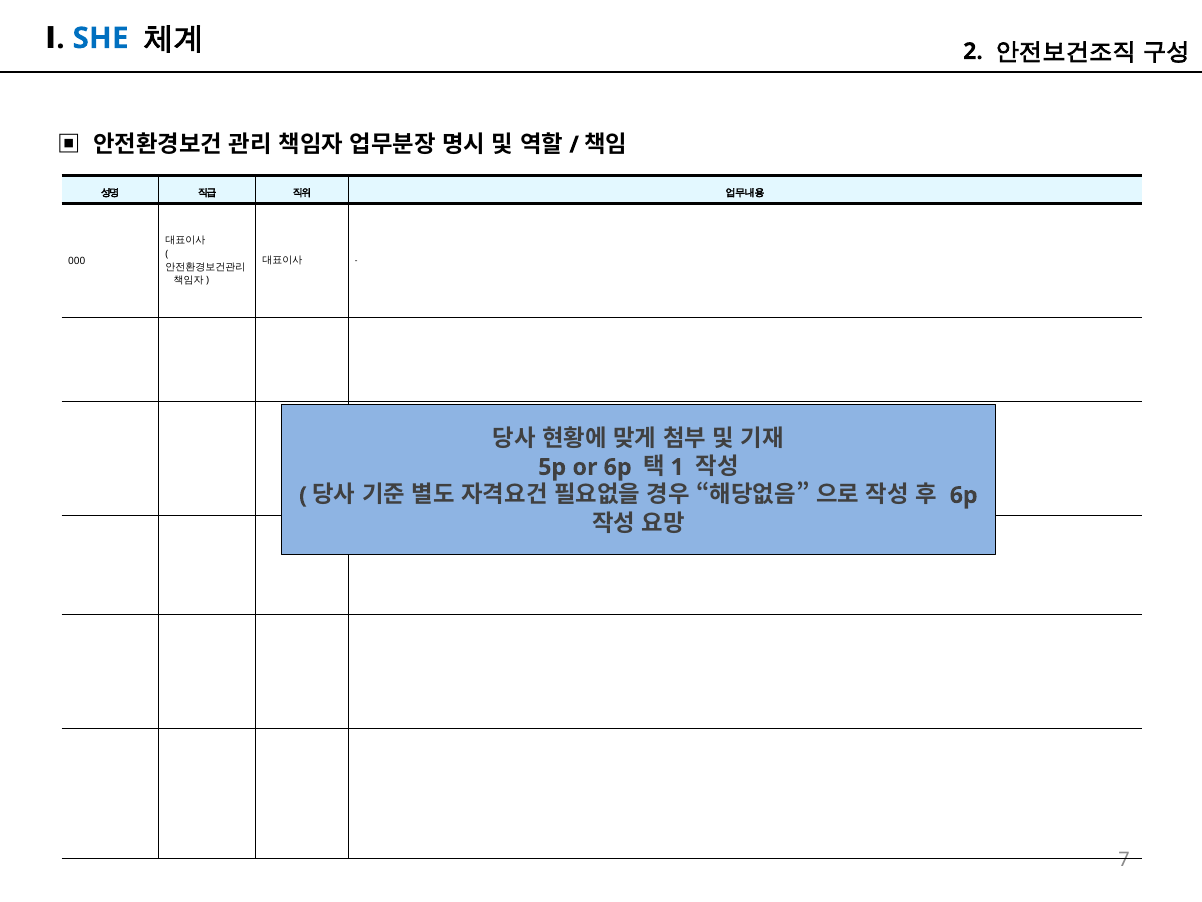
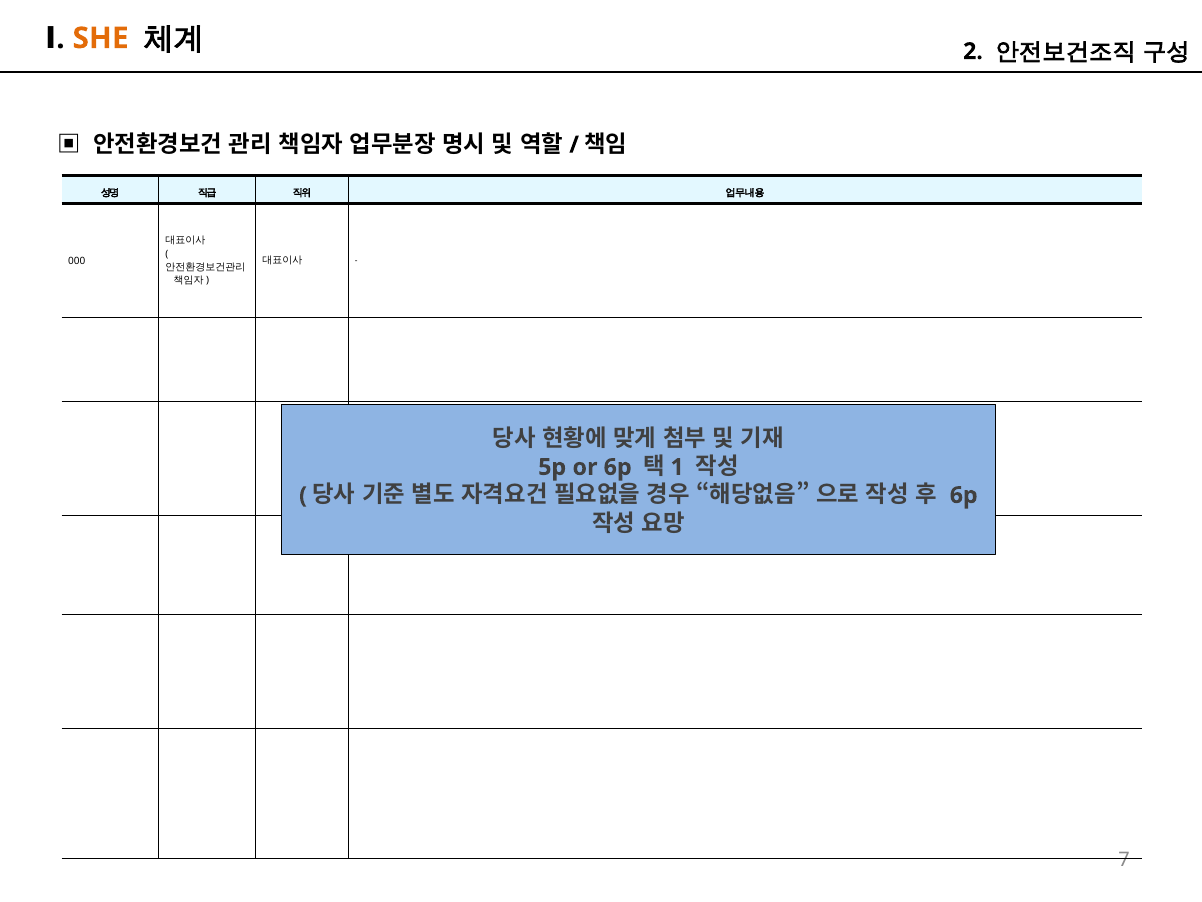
SHE colour: blue -> orange
